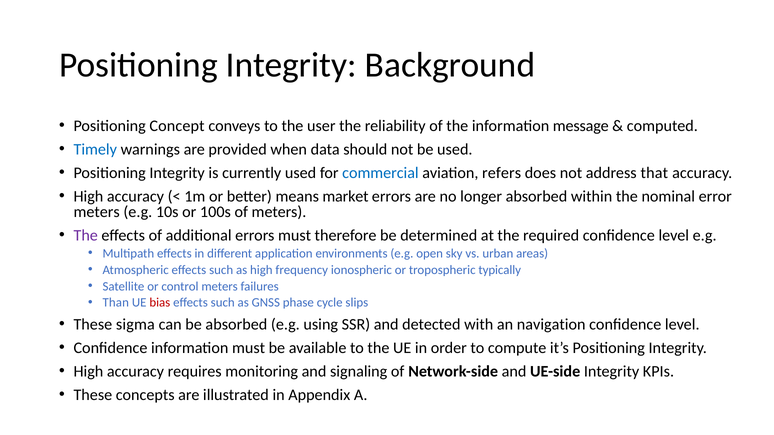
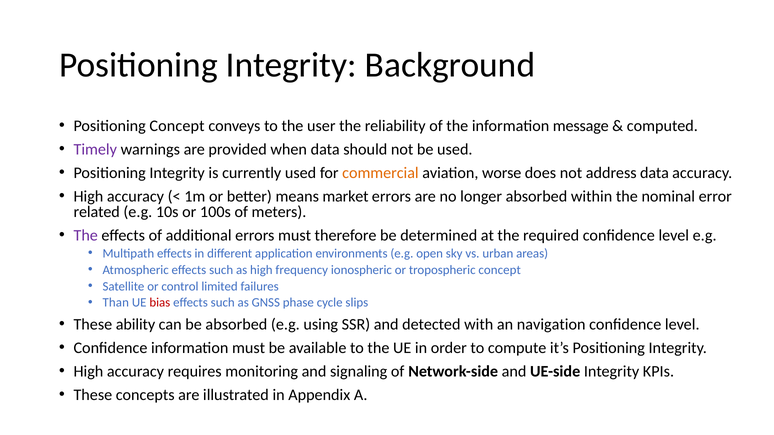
Timely colour: blue -> purple
commercial colour: blue -> orange
refers: refers -> worse
address that: that -> data
meters at (97, 212): meters -> related
tropospheric typically: typically -> concept
control meters: meters -> limited
sigma: sigma -> ability
